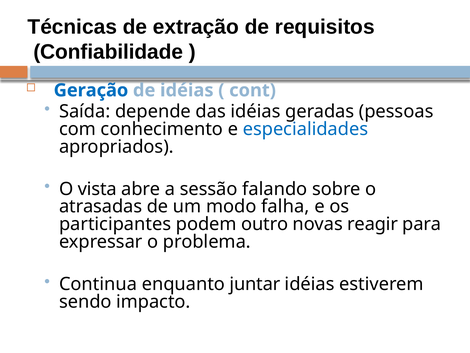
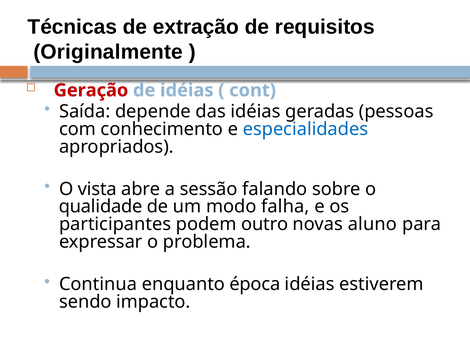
Confiabilidade: Confiabilidade -> Originalmente
Geração colour: blue -> red
atrasadas: atrasadas -> qualidade
reagir: reagir -> aluno
juntar: juntar -> época
